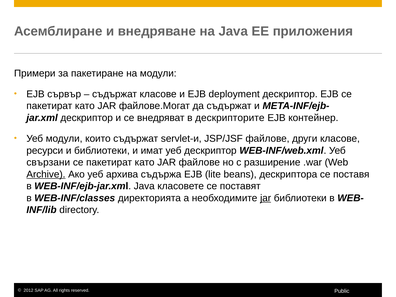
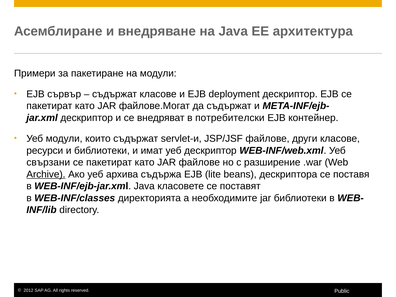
приложения: приложения -> архитектура
дескрипторите: дескрипторите -> потребителски
jar at (266, 198) underline: present -> none
